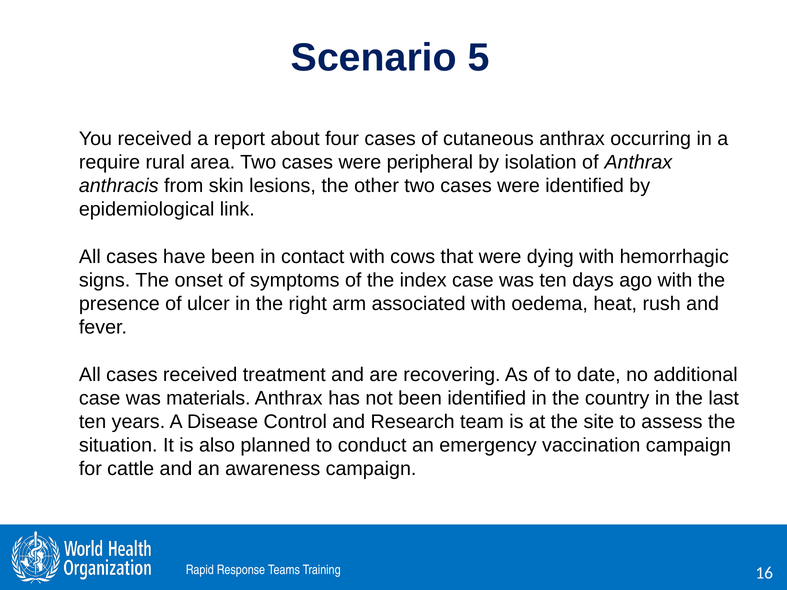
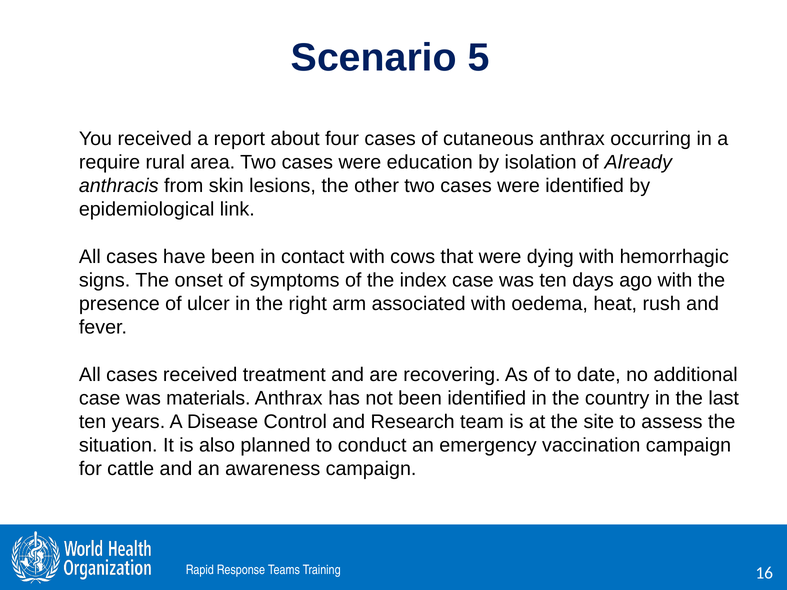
peripheral: peripheral -> education
of Anthrax: Anthrax -> Already
